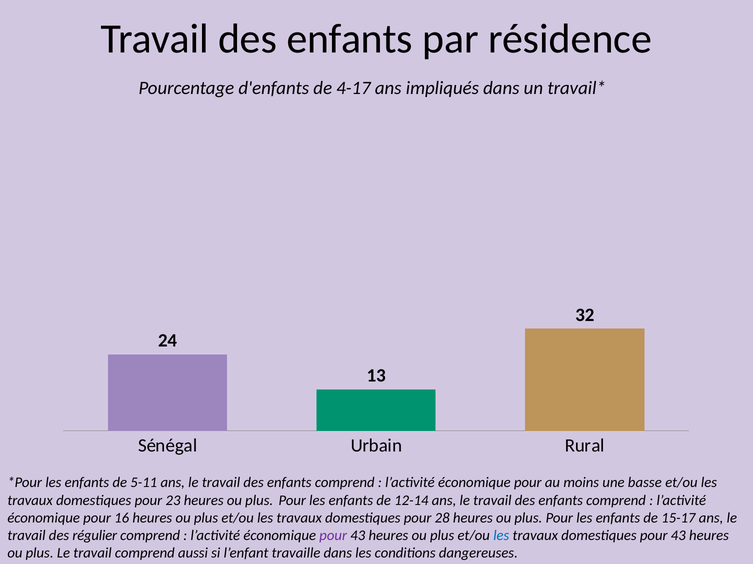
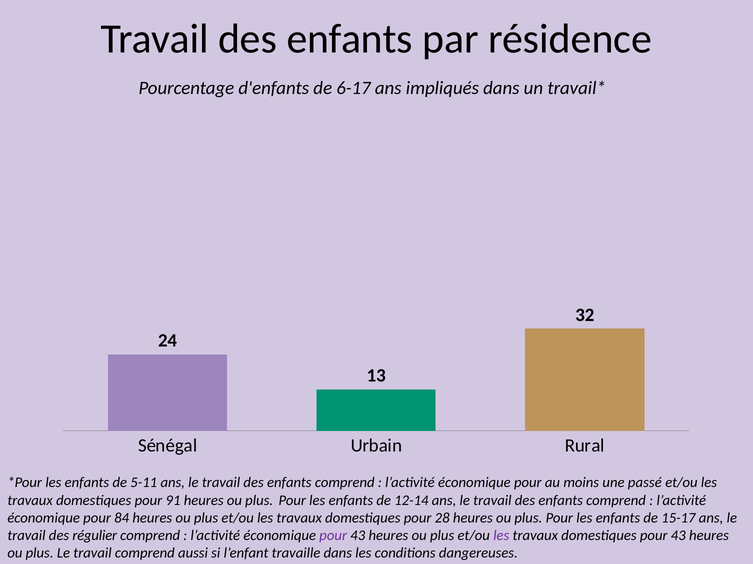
4-17: 4-17 -> 6-17
basse: basse -> passé
23: 23 -> 91
16: 16 -> 84
les at (501, 536) colour: blue -> purple
